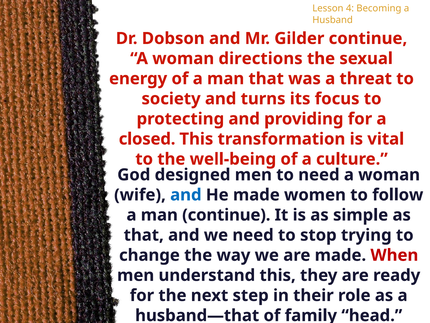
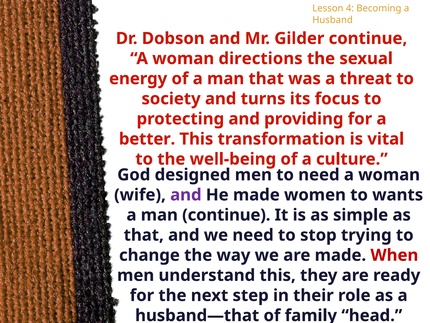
closed: closed -> better
and at (186, 195) colour: blue -> purple
follow: follow -> wants
